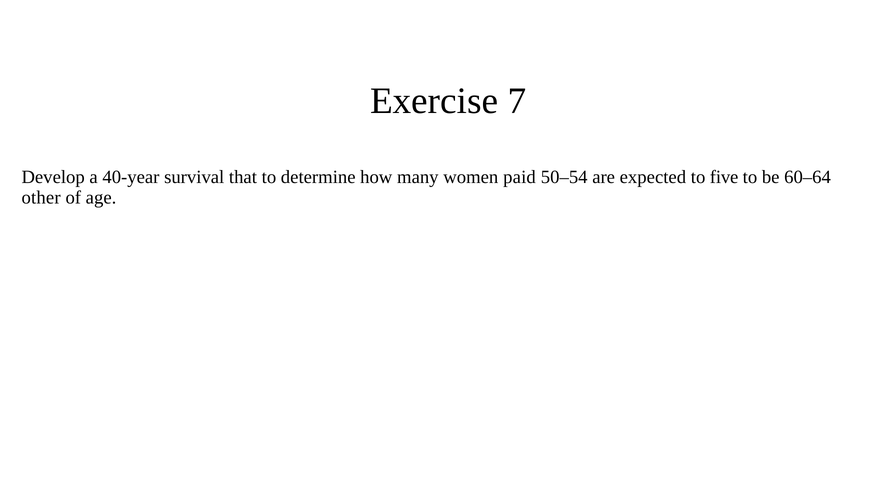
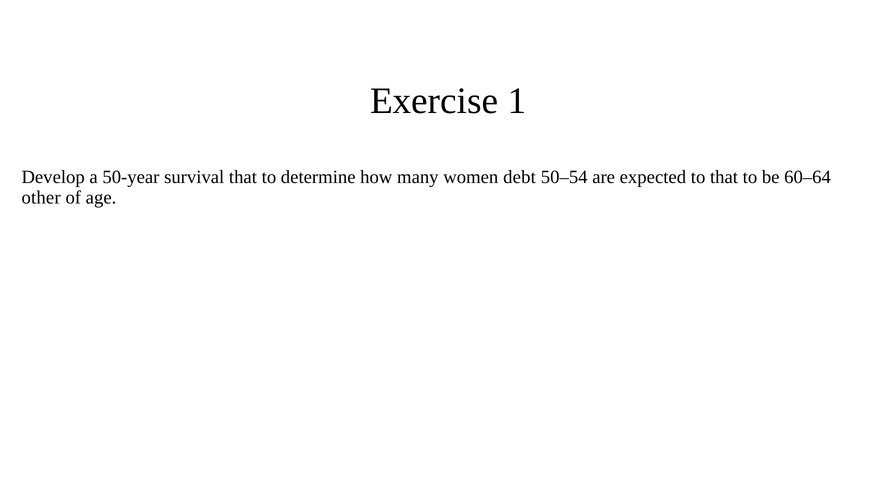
7: 7 -> 1
40-year: 40-year -> 50-year
paid: paid -> debt
to five: five -> that
